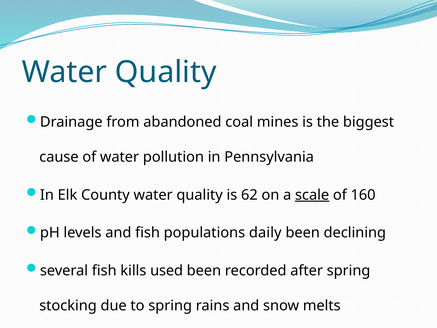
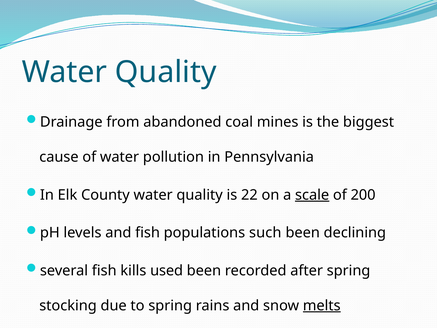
62: 62 -> 22
160: 160 -> 200
daily: daily -> such
melts underline: none -> present
